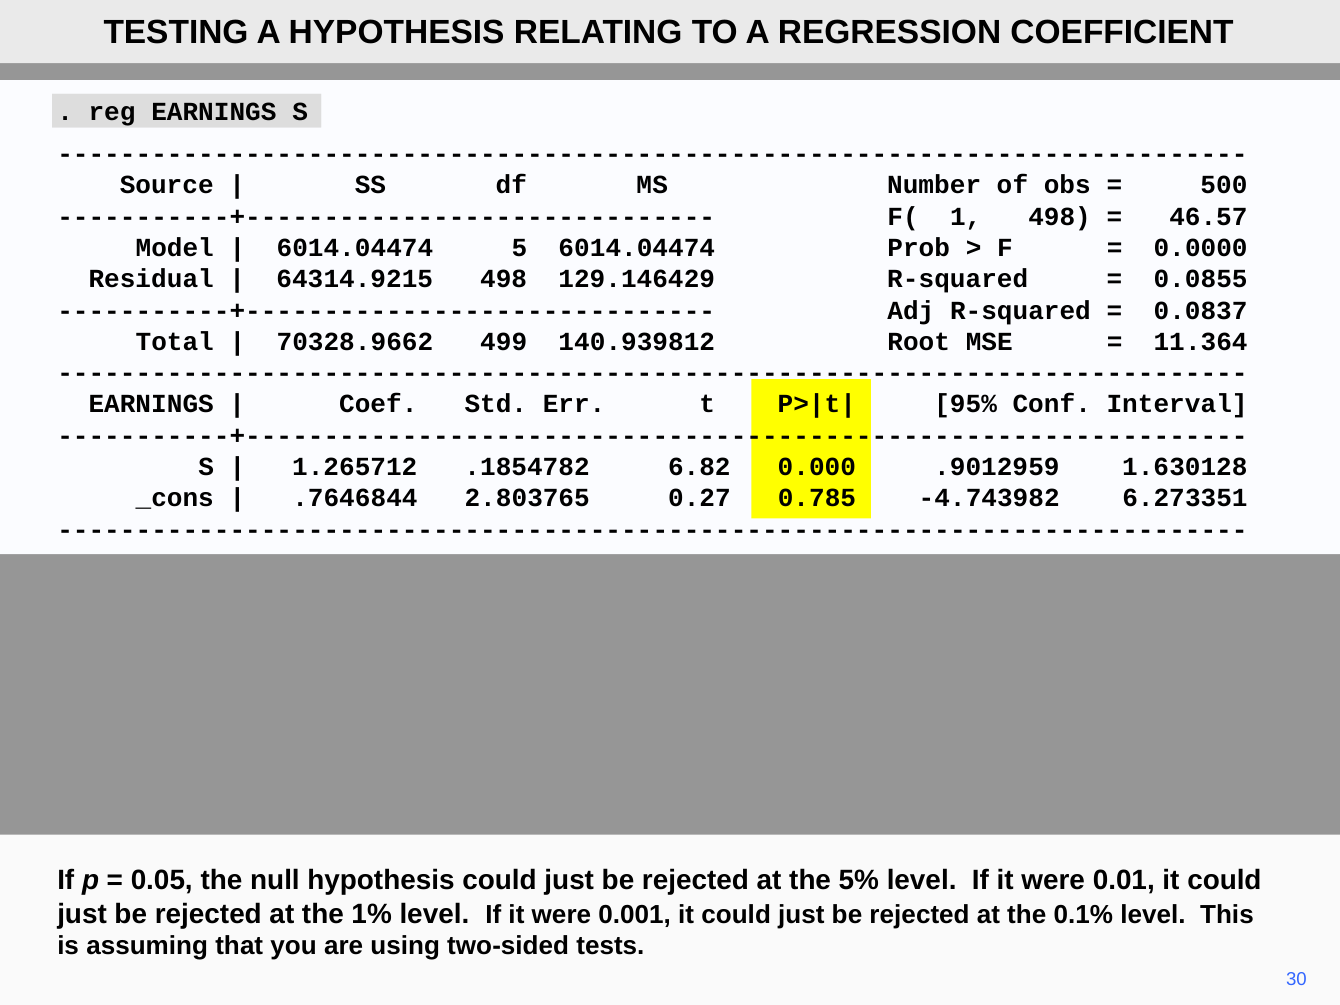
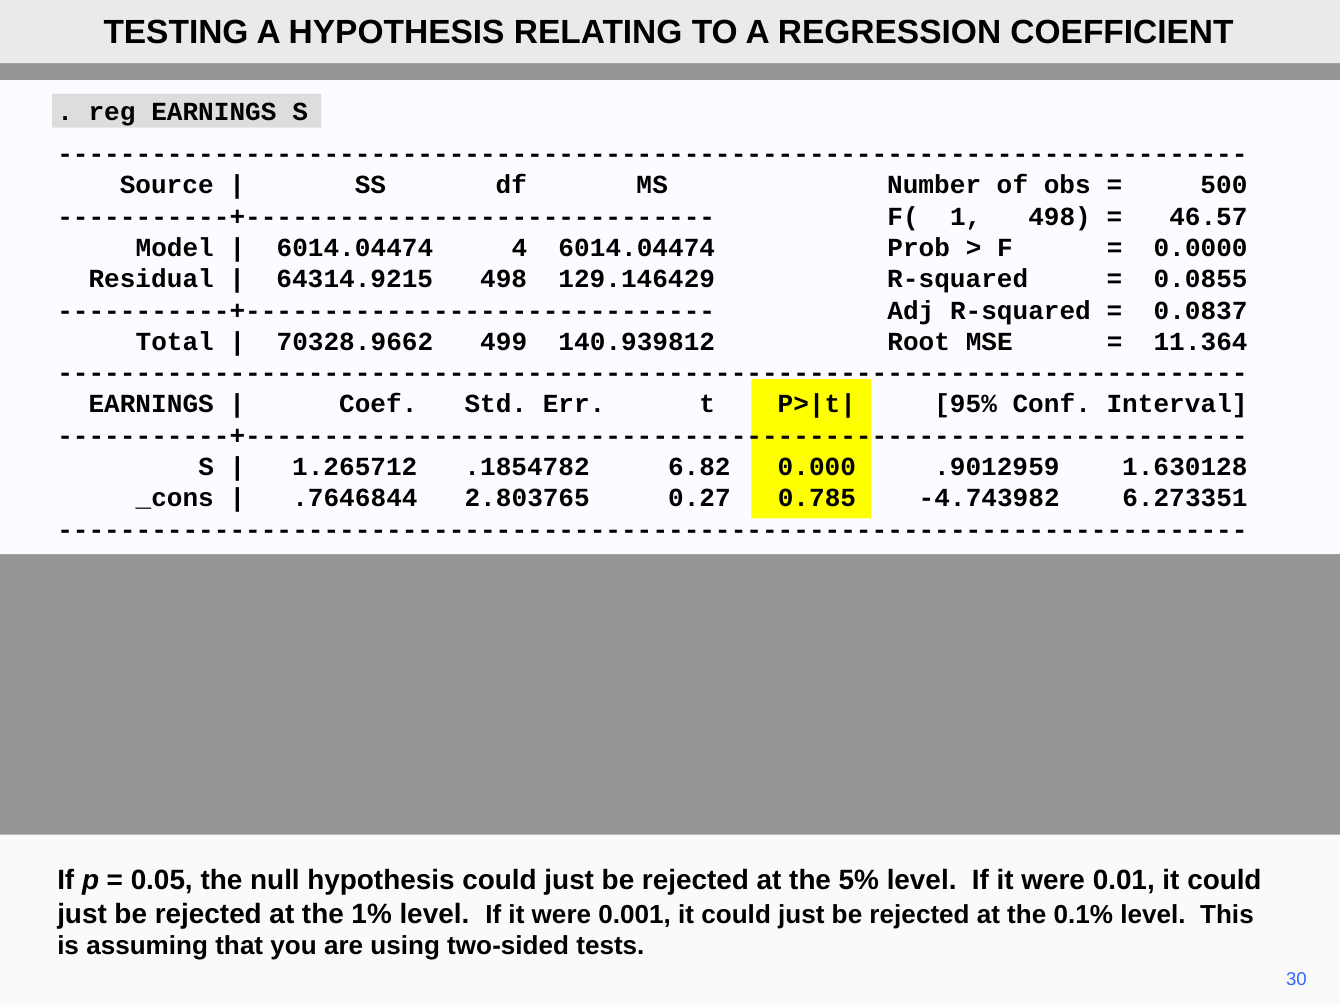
5: 5 -> 4
